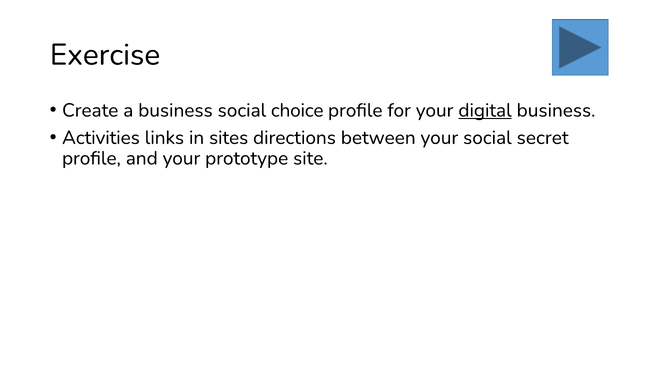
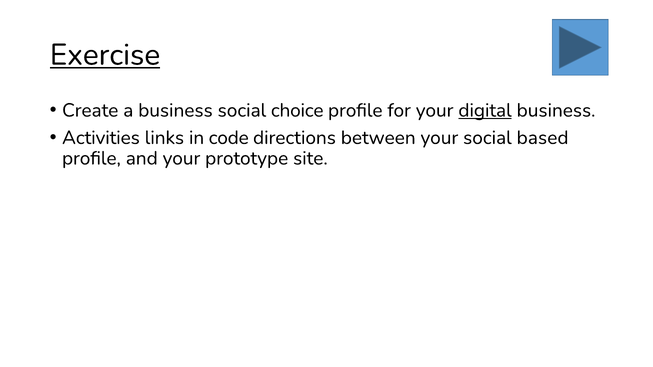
Exercise underline: none -> present
sites: sites -> code
secret: secret -> based
